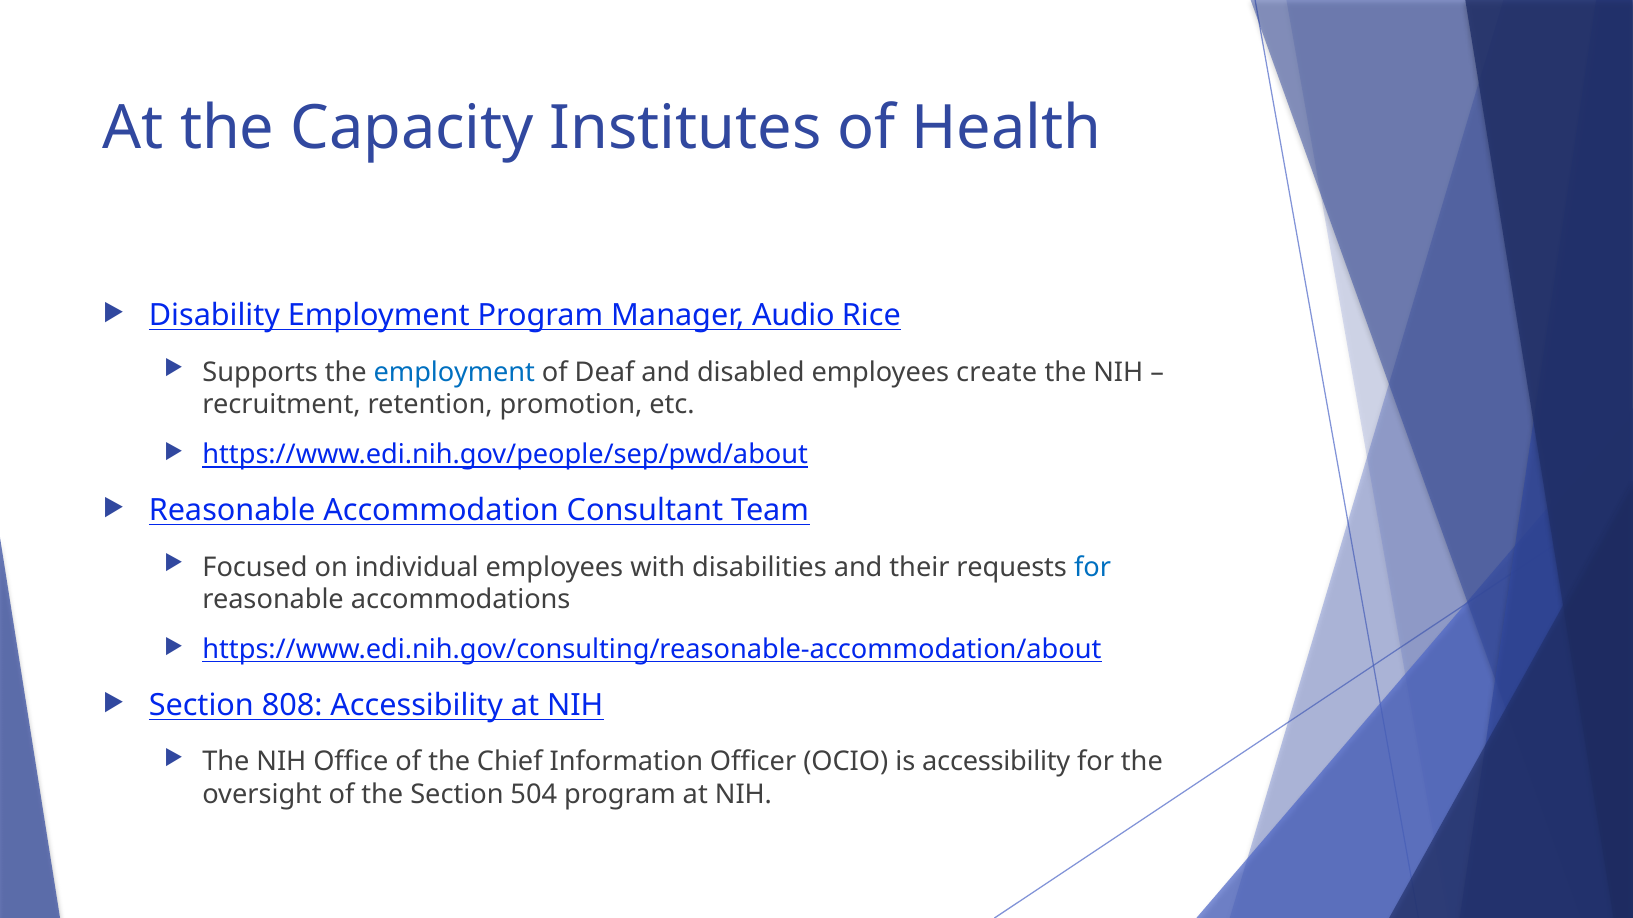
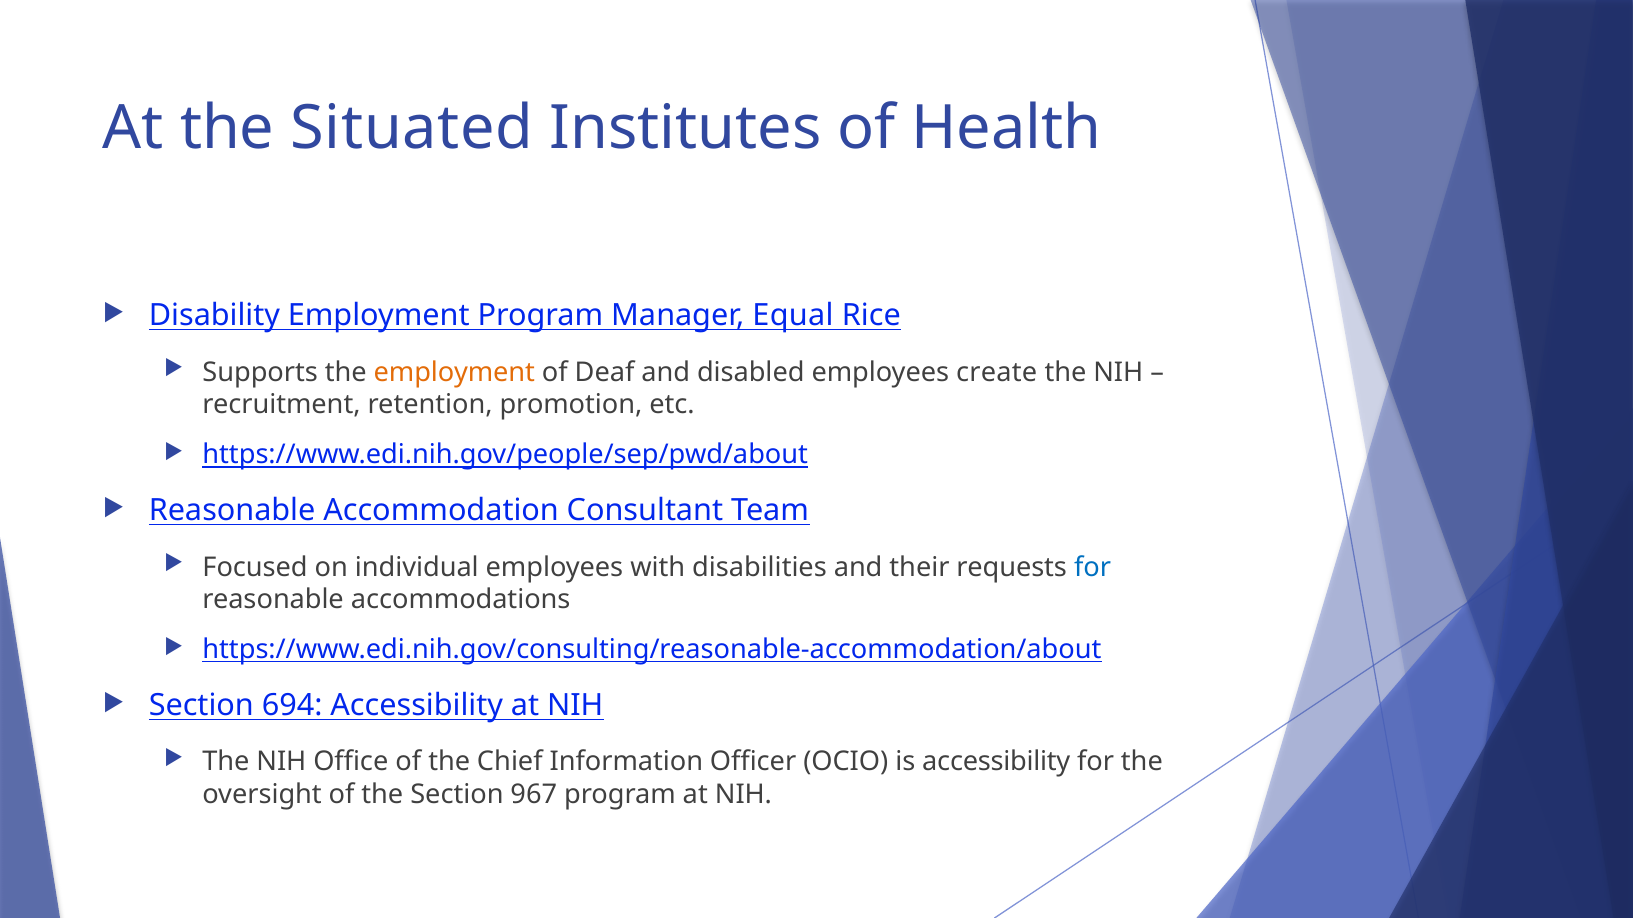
Capacity: Capacity -> Situated
Audio: Audio -> Equal
employment at (454, 372) colour: blue -> orange
808: 808 -> 694
504: 504 -> 967
